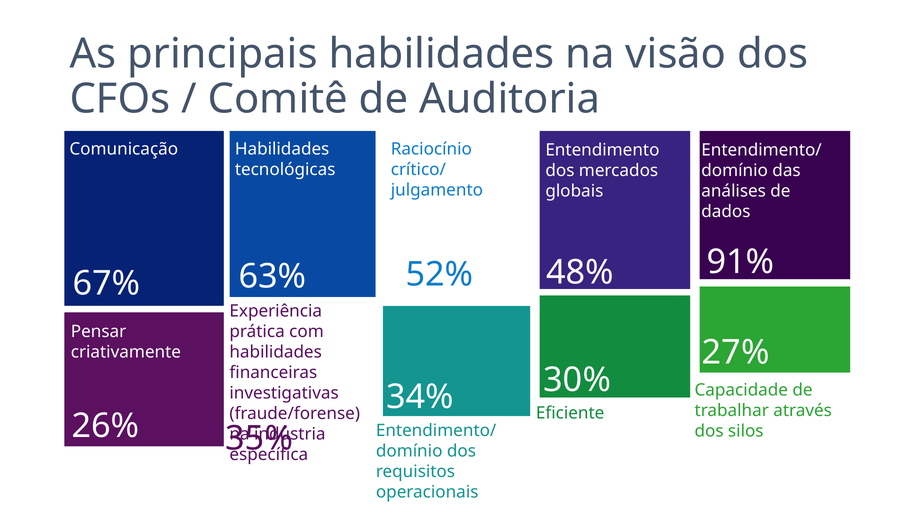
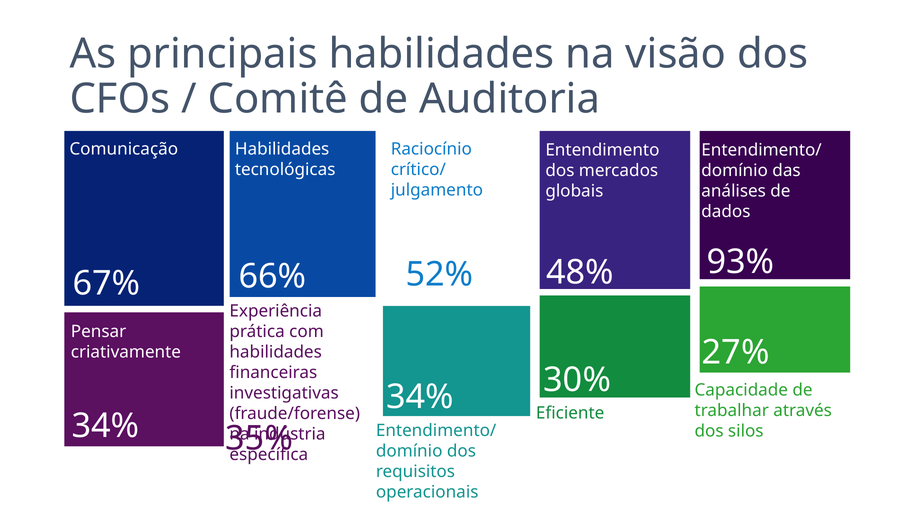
63%: 63% -> 66%
91%: 91% -> 93%
26% at (105, 427): 26% -> 34%
